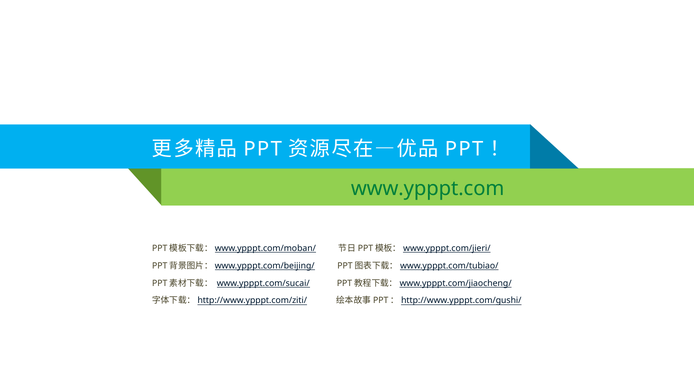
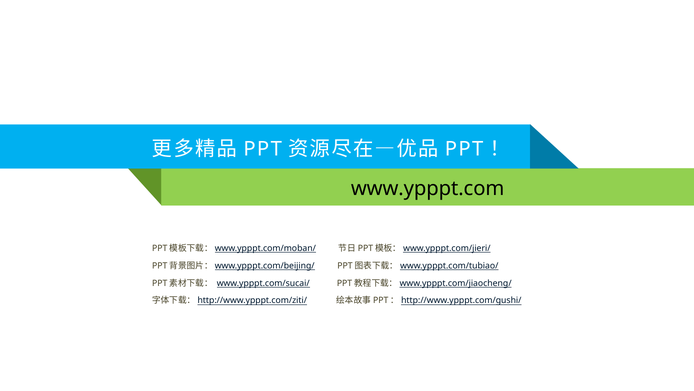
www.ypppt.com colour: green -> black
